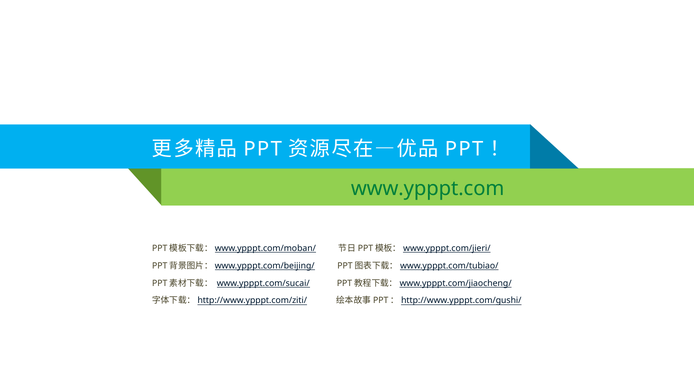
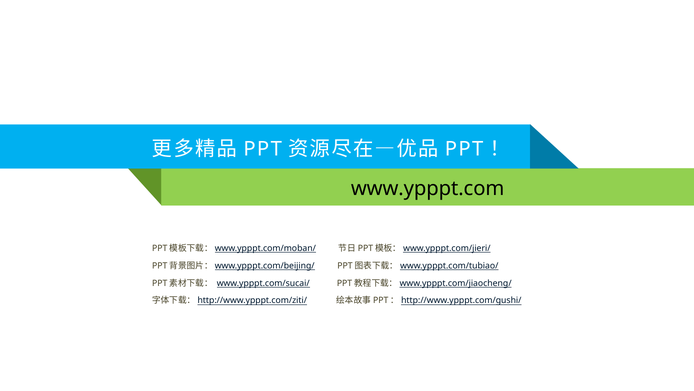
www.ypppt.com colour: green -> black
